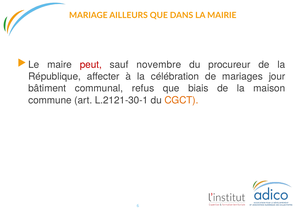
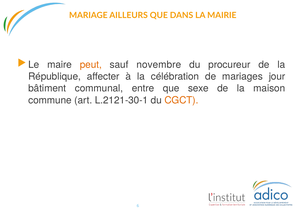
peut colour: red -> orange
refus: refus -> entre
biais: biais -> sexe
